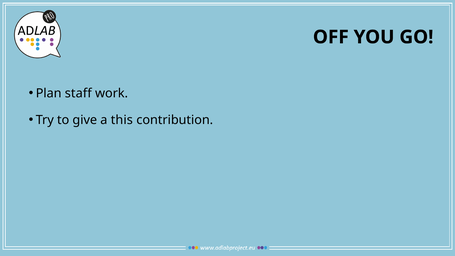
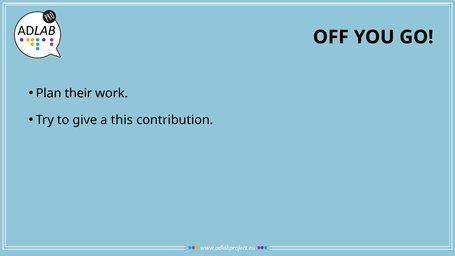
staff: staff -> their
